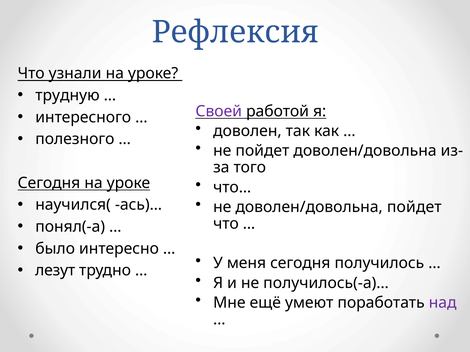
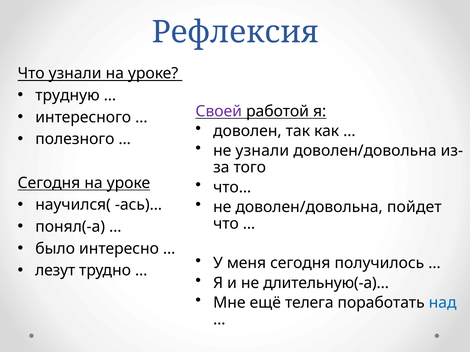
не пойдет: пойдет -> узнали
получилось(-а)…: получилось(-а)… -> длительную(-а)…
умеют: умеют -> телега
над colour: purple -> blue
